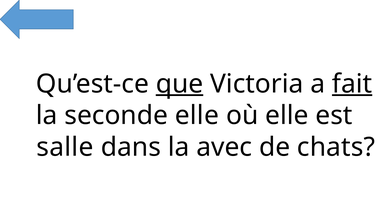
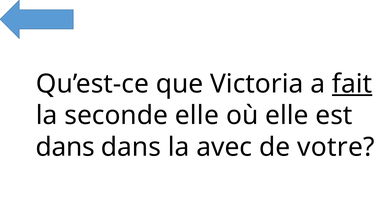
que underline: present -> none
salle at (65, 147): salle -> dans
chats: chats -> votre
